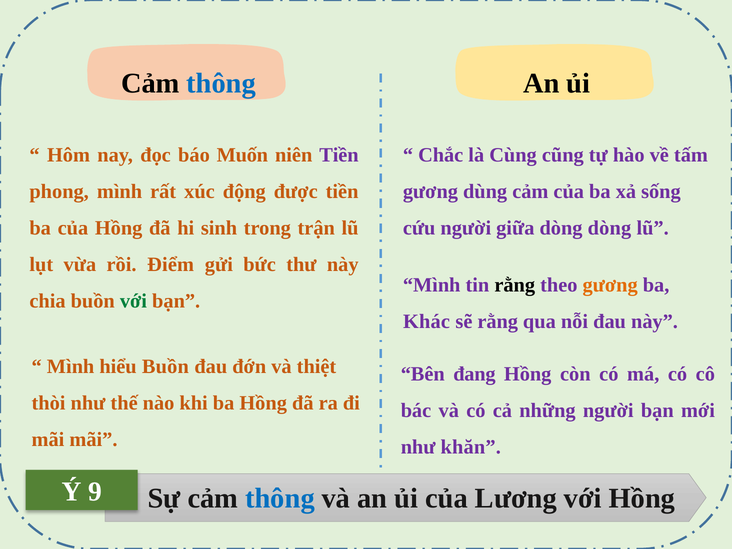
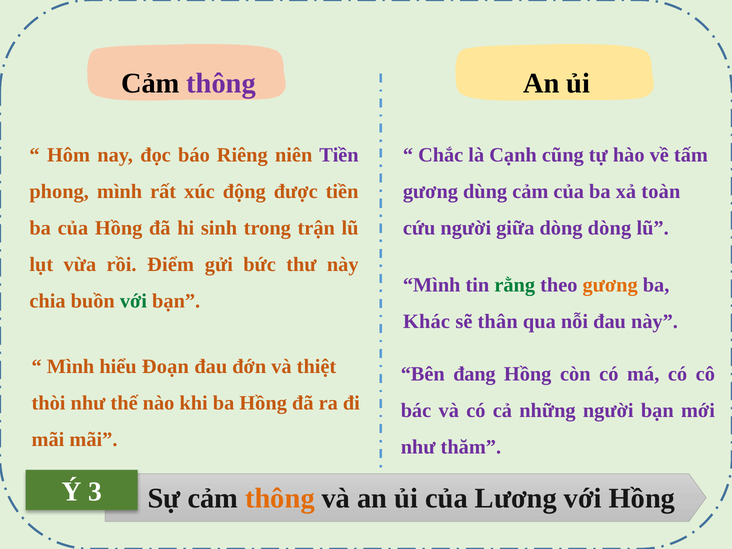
thông at (221, 84) colour: blue -> purple
Muốn: Muốn -> Riêng
Cùng: Cùng -> Cạnh
sống: sống -> toàn
rằng at (515, 285) colour: black -> green
sẽ rằng: rằng -> thân
hiểu Buồn: Buồn -> Đoạn
khăn: khăn -> thăm
9: 9 -> 3
thông at (280, 498) colour: blue -> orange
